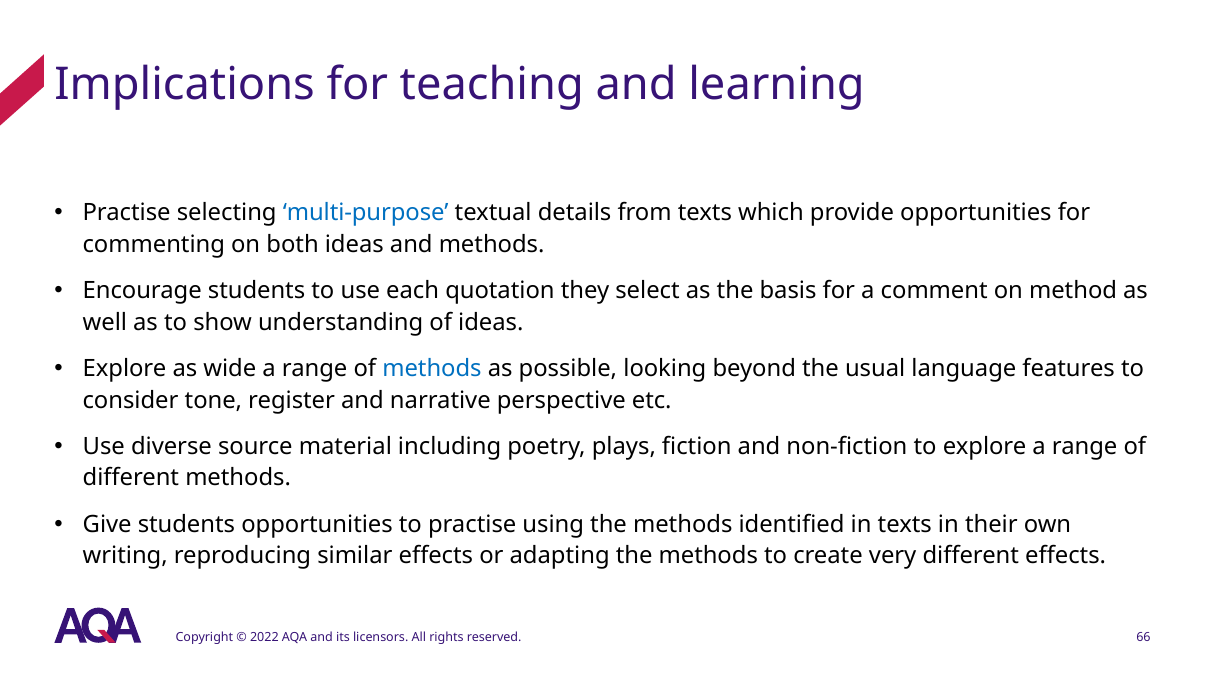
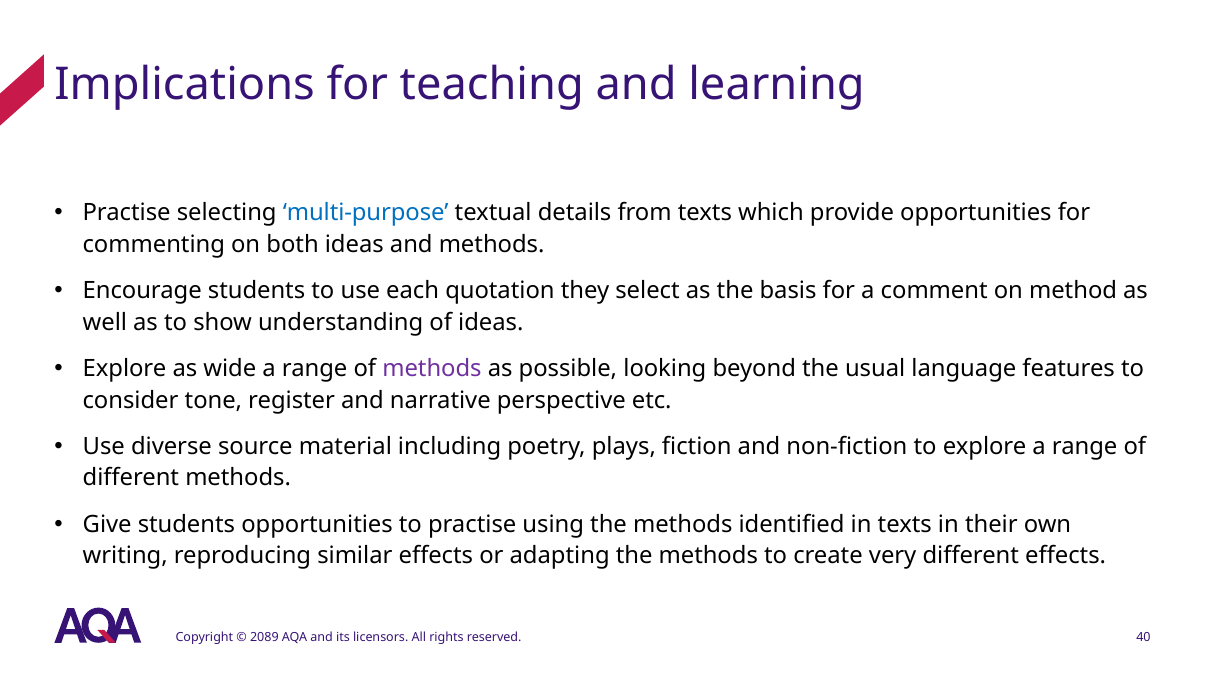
methods at (432, 369) colour: blue -> purple
2022: 2022 -> 2089
66: 66 -> 40
